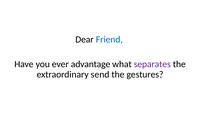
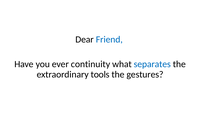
advantage: advantage -> continuity
separates colour: purple -> blue
send: send -> tools
